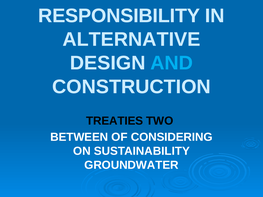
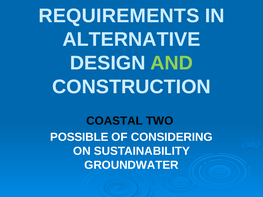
RESPONSIBILITY: RESPONSIBILITY -> REQUIREMENTS
AND colour: light blue -> light green
TREATIES: TREATIES -> COASTAL
BETWEEN: BETWEEN -> POSSIBLE
